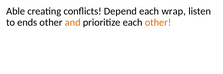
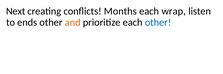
Able: Able -> Next
Depend: Depend -> Months
other at (158, 22) colour: orange -> blue
